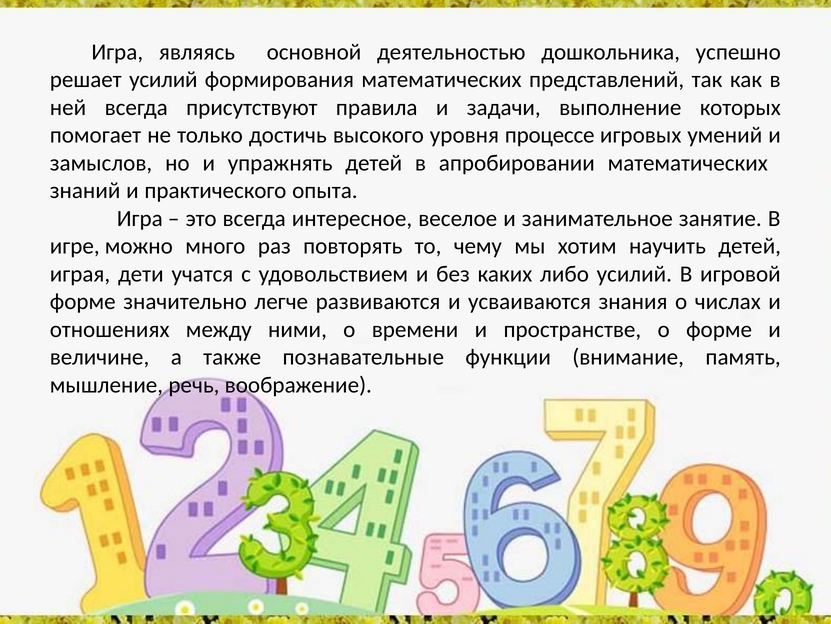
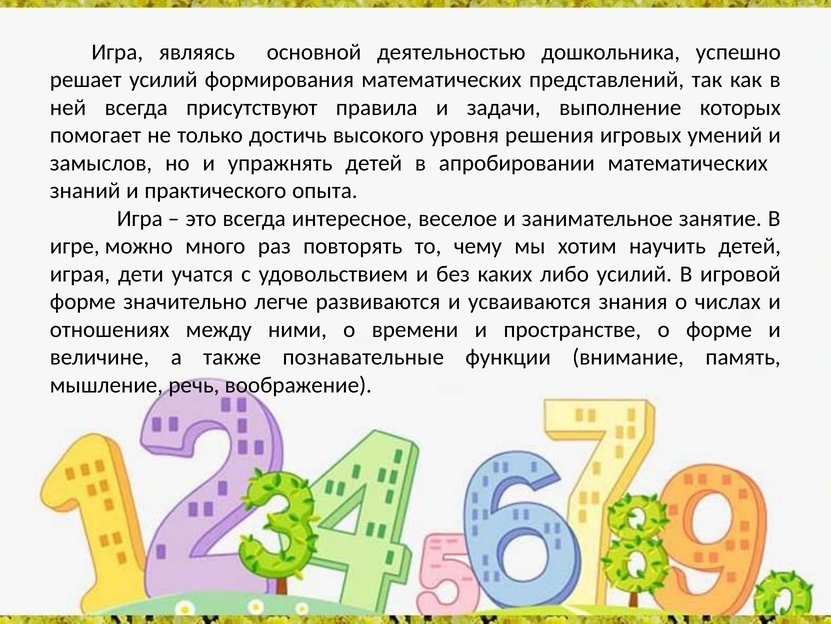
процессе: процессе -> решения
